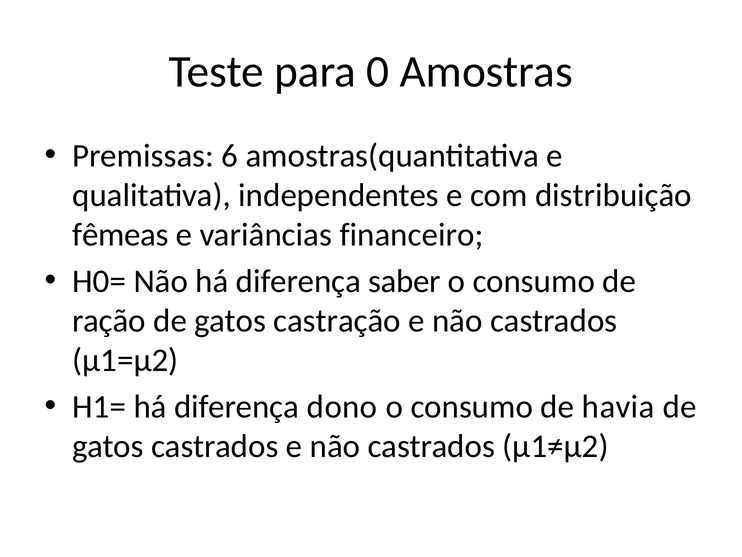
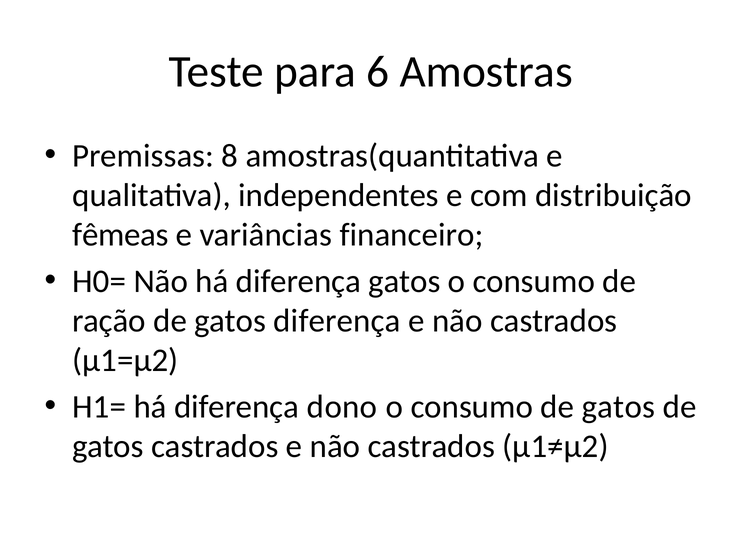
0: 0 -> 6
6: 6 -> 8
diferença saber: saber -> gatos
gatos castração: castração -> diferença
consumo de havia: havia -> gatos
